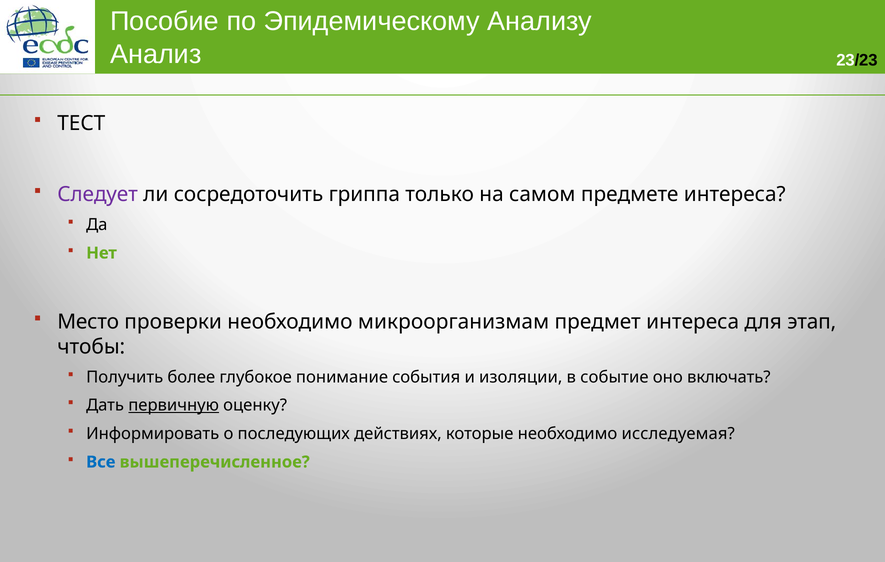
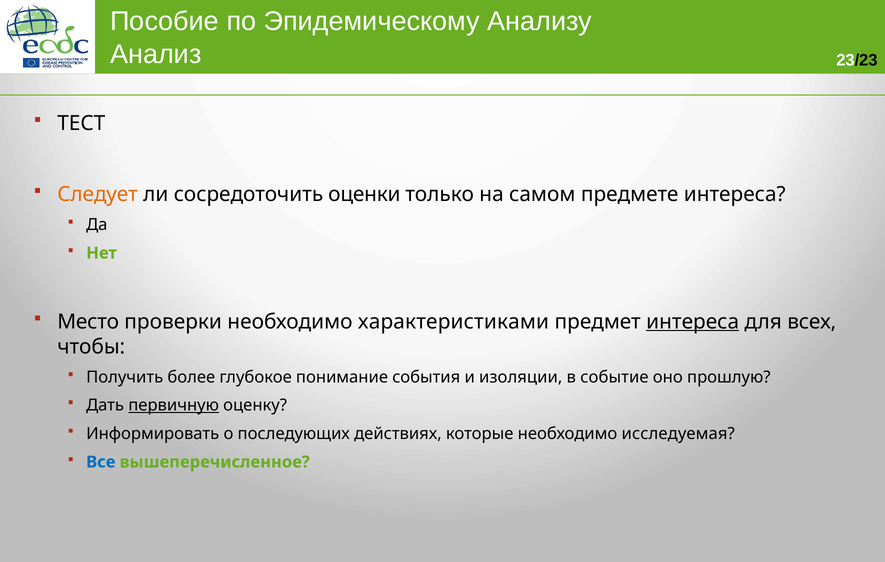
Следует colour: purple -> orange
гриппа: гриппа -> оценки
микроорганизмам: микроорганизмам -> характеристиками
интереса at (693, 322) underline: none -> present
этап: этап -> всех
включать: включать -> прошлую
